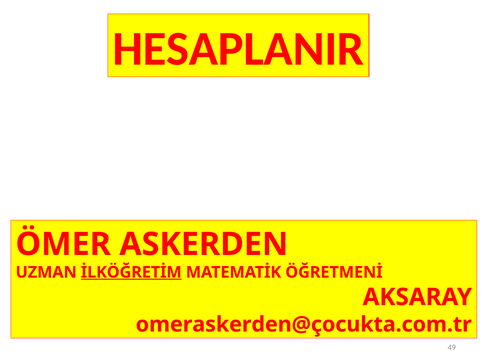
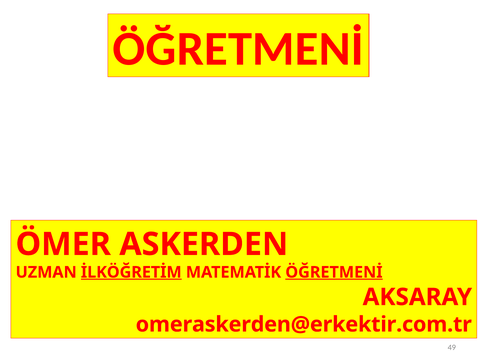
HESAPLANIR at (238, 49): HESAPLANIR -> ÖĞRETMENİ
ÖĞRETMENİ at (334, 272) underline: none -> present
omeraskerden@çocukta.com.tr: omeraskerden@çocukta.com.tr -> omeraskerden@erkektir.com.tr
